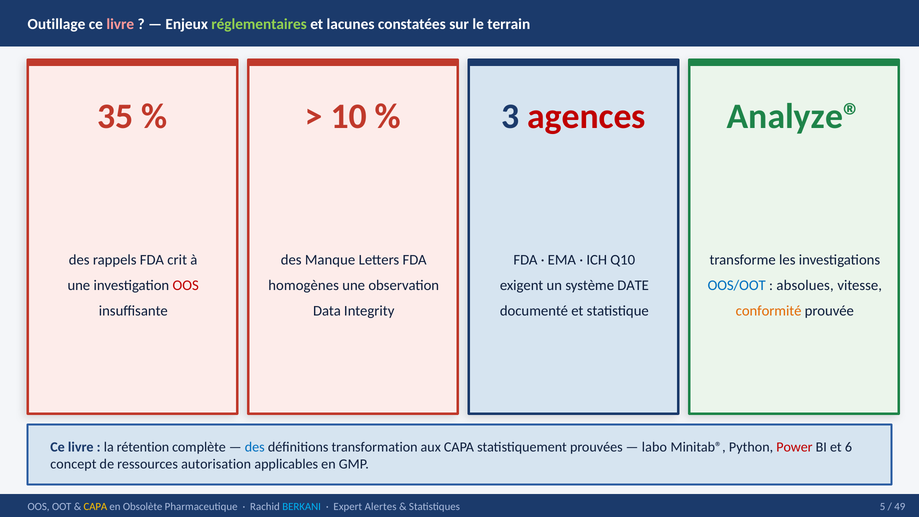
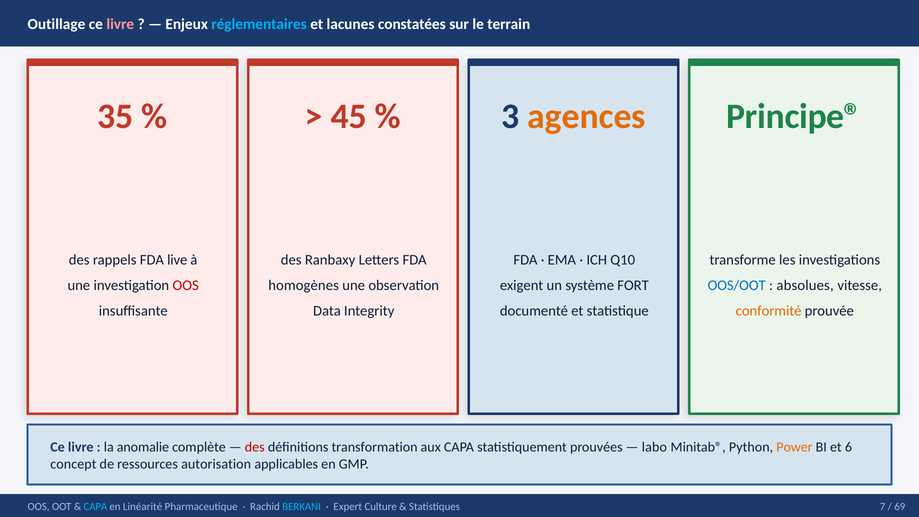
réglementaires colour: light green -> light blue
10: 10 -> 45
agences colour: red -> orange
Analyze®: Analyze® -> Principe®
crit: crit -> live
Manque: Manque -> Ranbaxy
DATE: DATE -> FORT
rétention: rétention -> anomalie
des at (255, 447) colour: blue -> red
Power colour: red -> orange
CAPA at (95, 506) colour: yellow -> light blue
Obsolète: Obsolète -> Linéarité
Alertes: Alertes -> Culture
5: 5 -> 7
49: 49 -> 69
